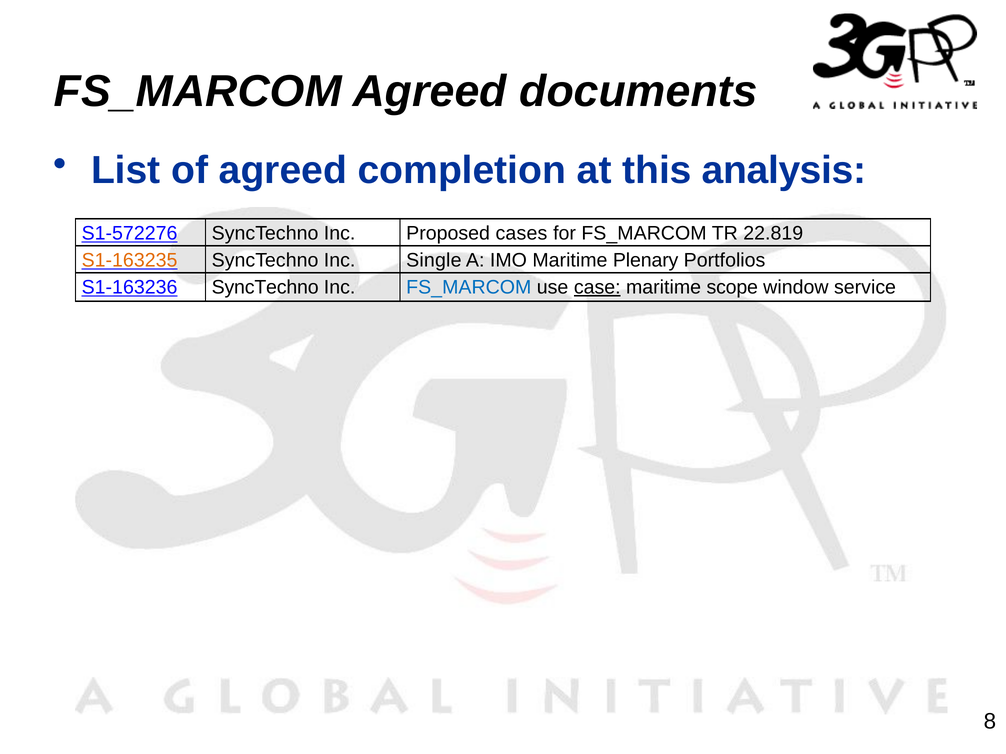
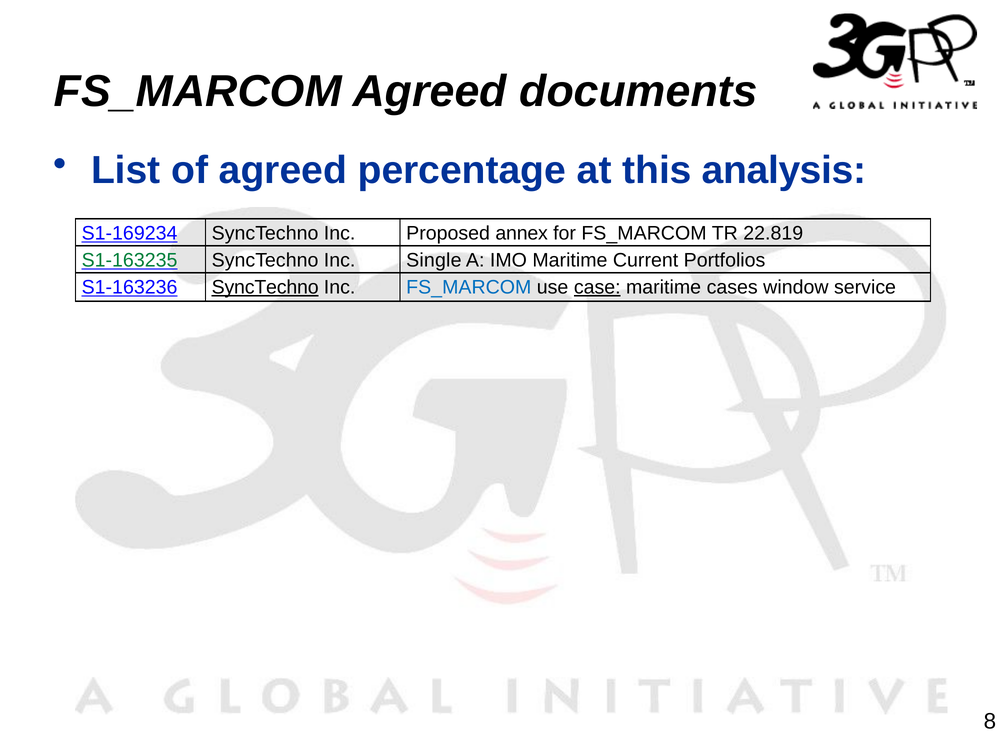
completion: completion -> percentage
S1-572276: S1-572276 -> S1-169234
cases: cases -> annex
S1-163235 colour: orange -> green
Plenary: Plenary -> Current
SyncTechno at (265, 287) underline: none -> present
scope: scope -> cases
